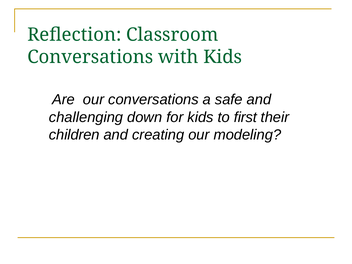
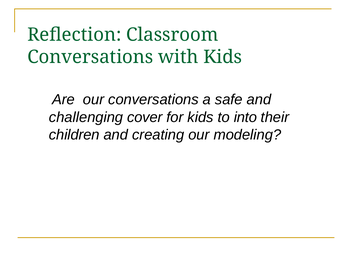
down: down -> cover
first: first -> into
